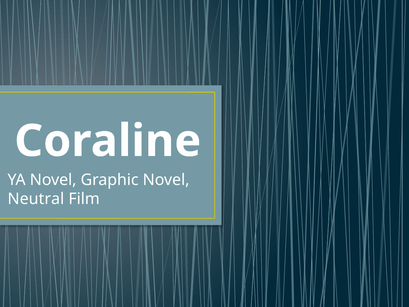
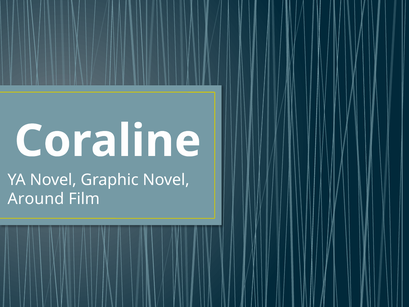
Neutral: Neutral -> Around
